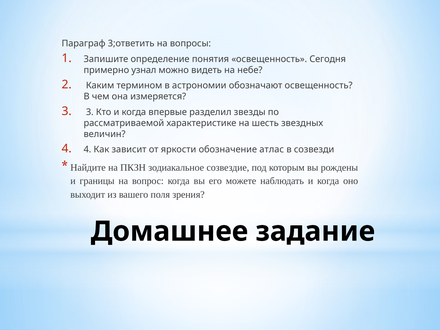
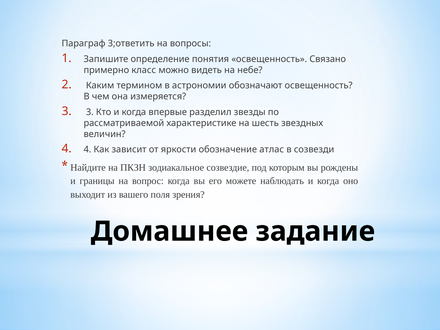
Сегодня: Сегодня -> Связано
узнал: узнал -> класс
